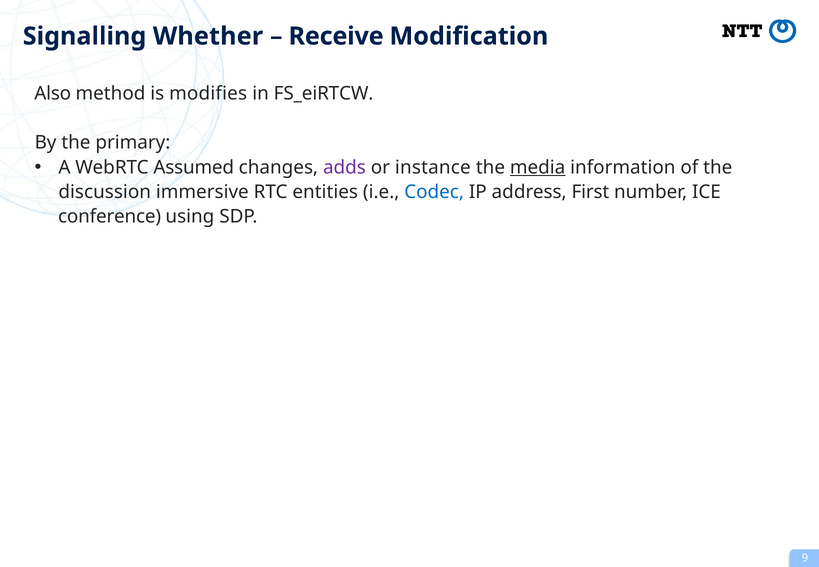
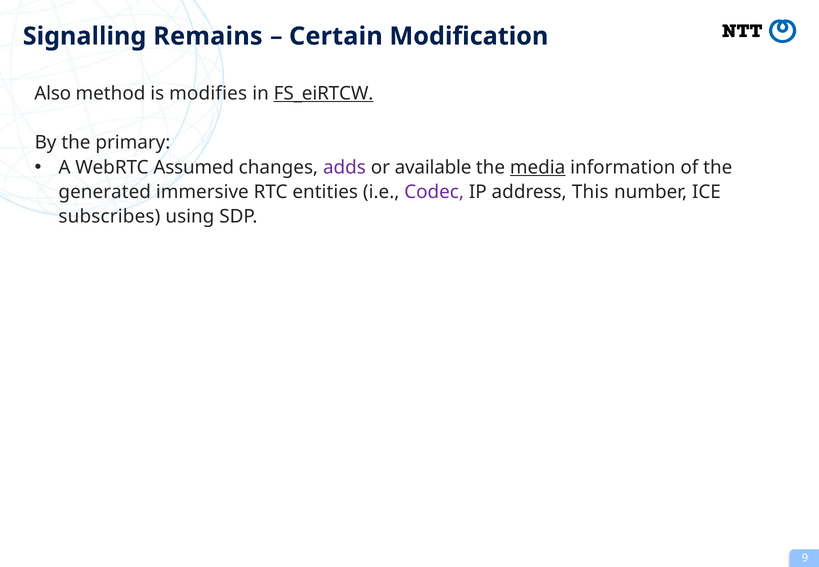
Whether: Whether -> Remains
Receive: Receive -> Certain
FS_eiRTCW underline: none -> present
instance: instance -> available
discussion: discussion -> generated
Codec colour: blue -> purple
First: First -> This
conference: conference -> subscribes
